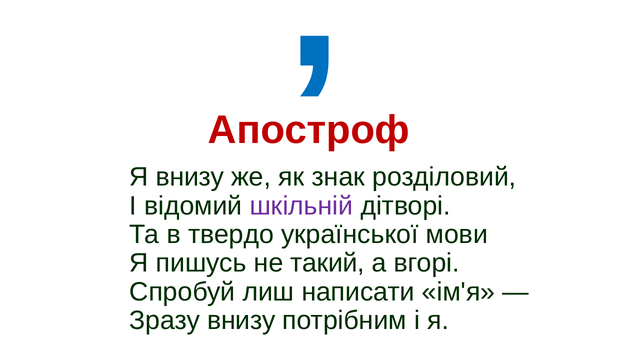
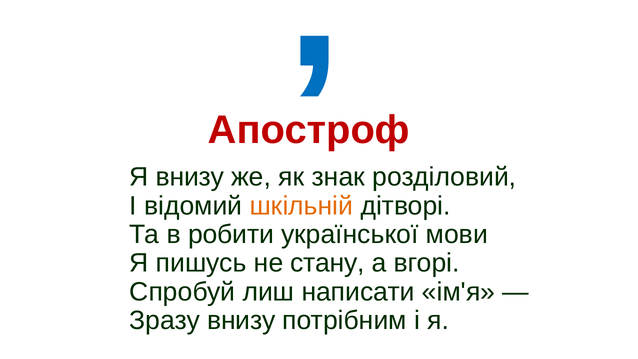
шкільній colour: purple -> orange
твердо: твердо -> робити
такий: такий -> стану
